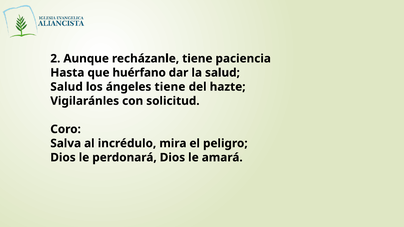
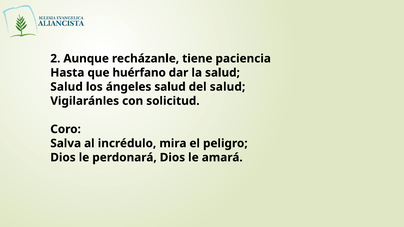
ángeles tiene: tiene -> salud
del hazte: hazte -> salud
